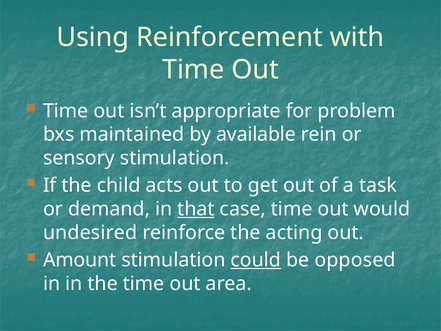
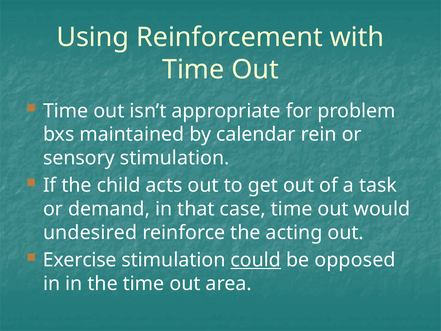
available: available -> calendar
that underline: present -> none
Amount: Amount -> Exercise
